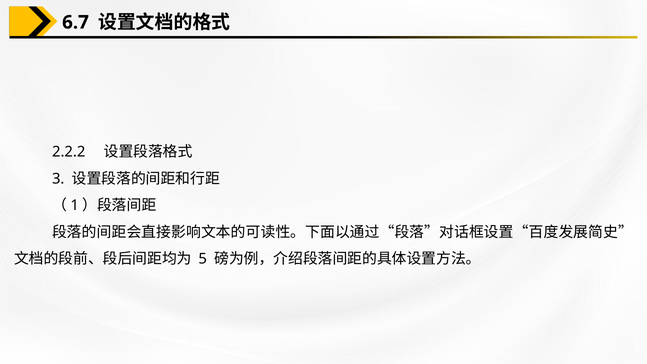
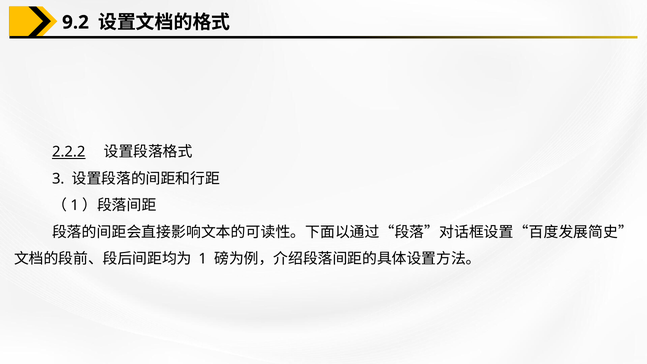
6.7: 6.7 -> 9.2
2.2.2 underline: none -> present
5 at (203, 259): 5 -> 1
